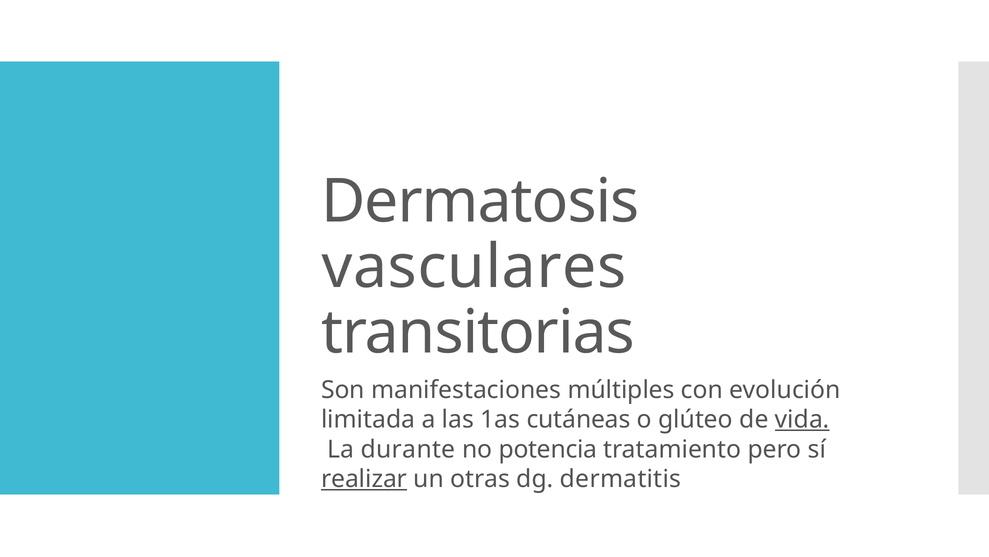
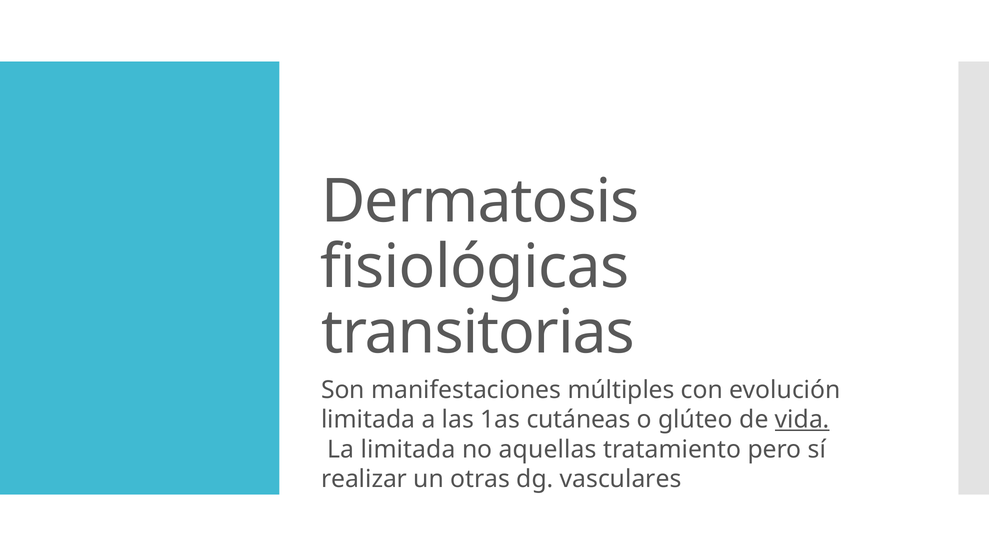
vasculares: vasculares -> fisiológicas
La durante: durante -> limitada
potencia: potencia -> aquellas
realizar underline: present -> none
dermatitis: dermatitis -> vasculares
